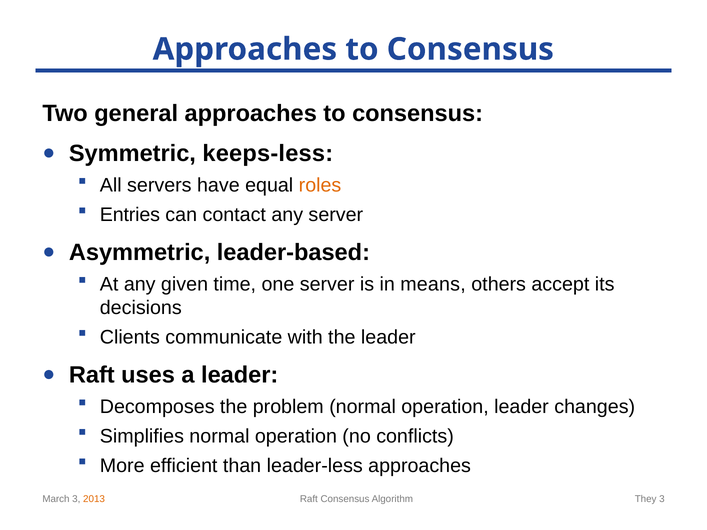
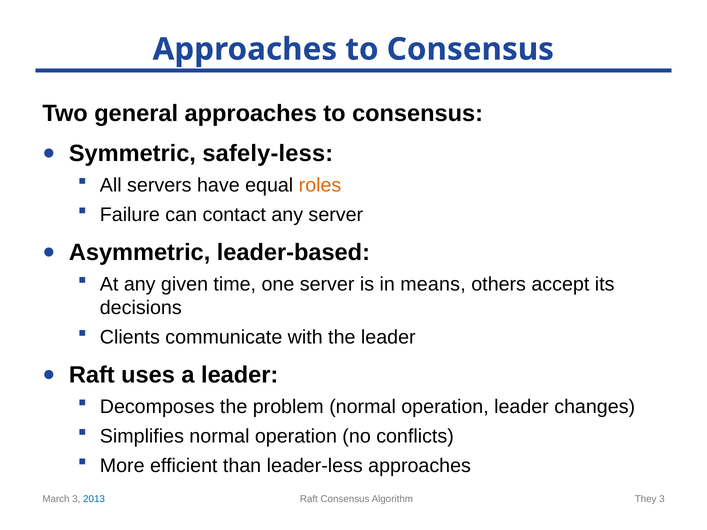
keeps-less: keeps-less -> safely-less
Entries: Entries -> Failure
2013 colour: orange -> blue
